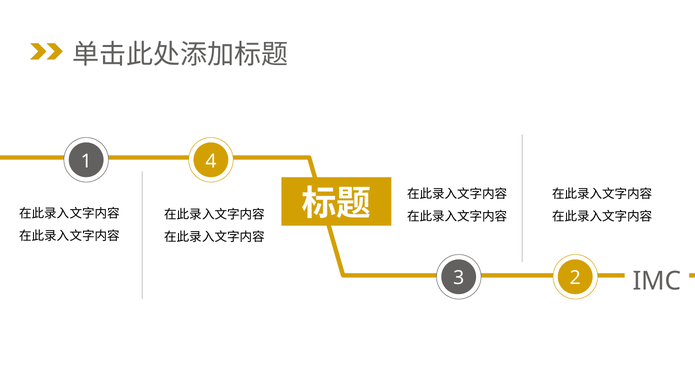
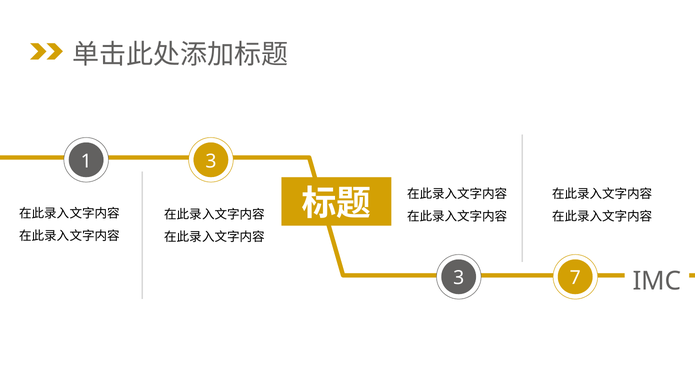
1 4: 4 -> 3
2: 2 -> 7
